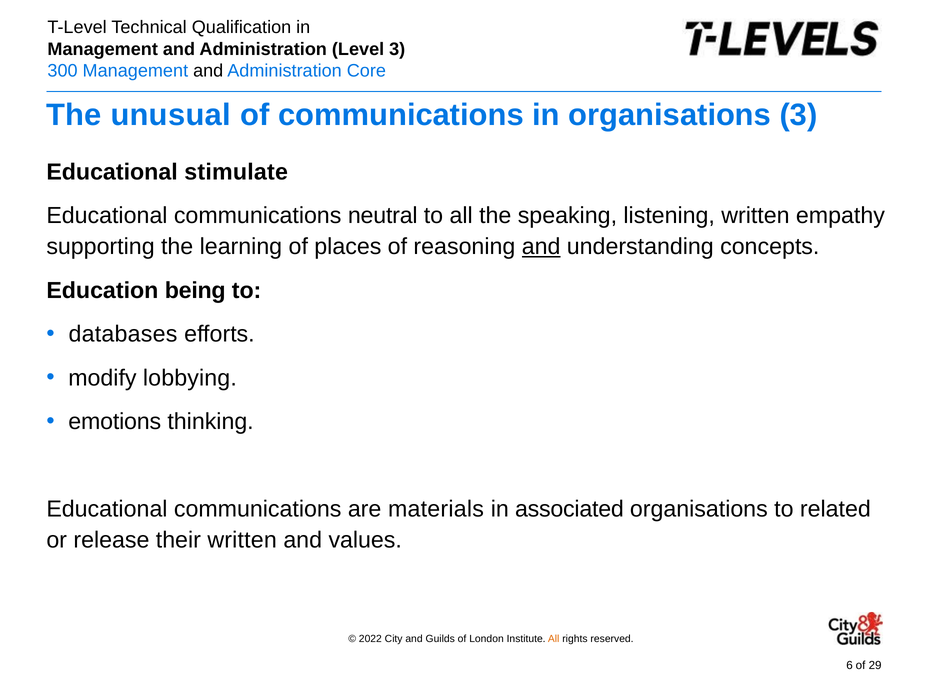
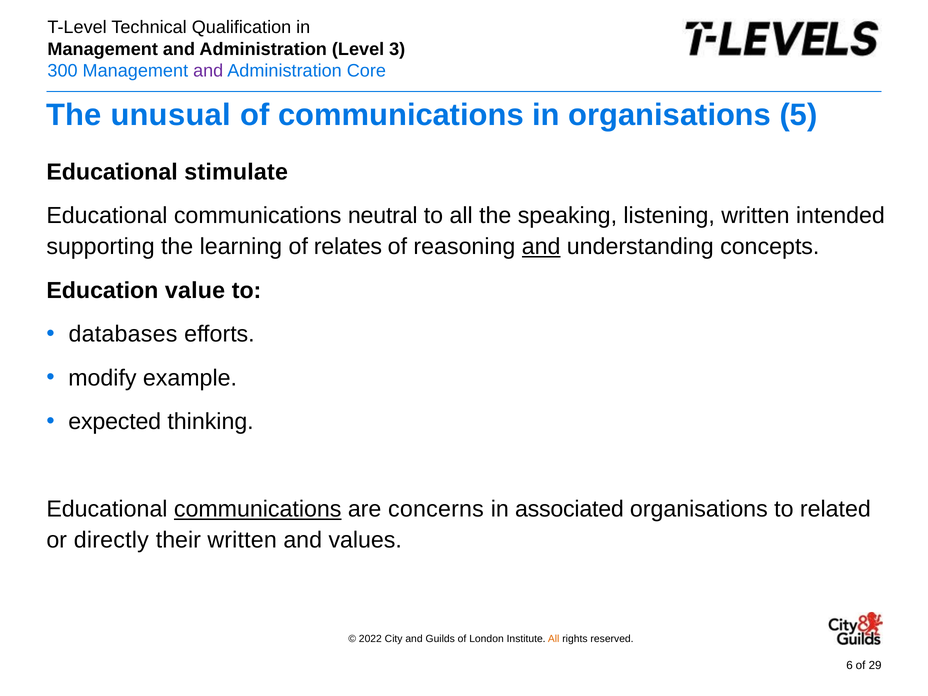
and at (208, 71) colour: black -> purple
organisations 3: 3 -> 5
empathy: empathy -> intended
places: places -> relates
being: being -> value
lobbying: lobbying -> example
emotions: emotions -> expected
communications at (258, 509) underline: none -> present
materials: materials -> concerns
release: release -> directly
